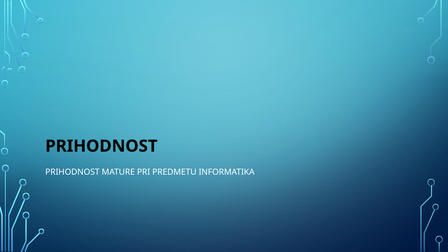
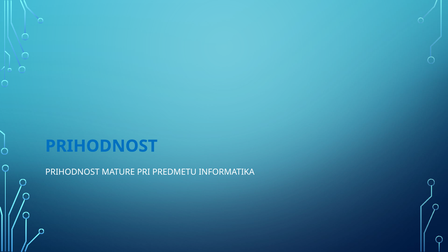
PRIHODNOST at (101, 146) colour: black -> blue
